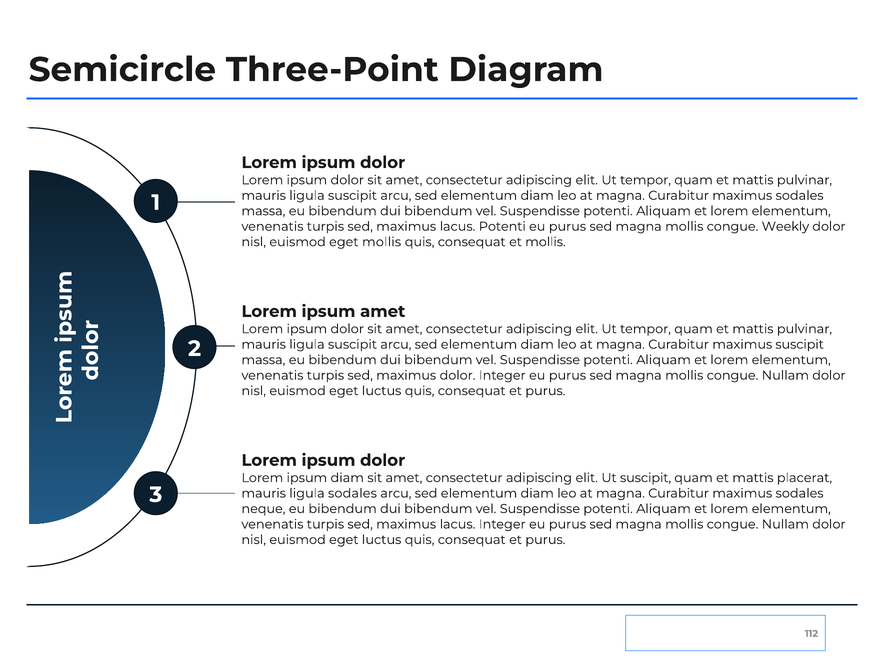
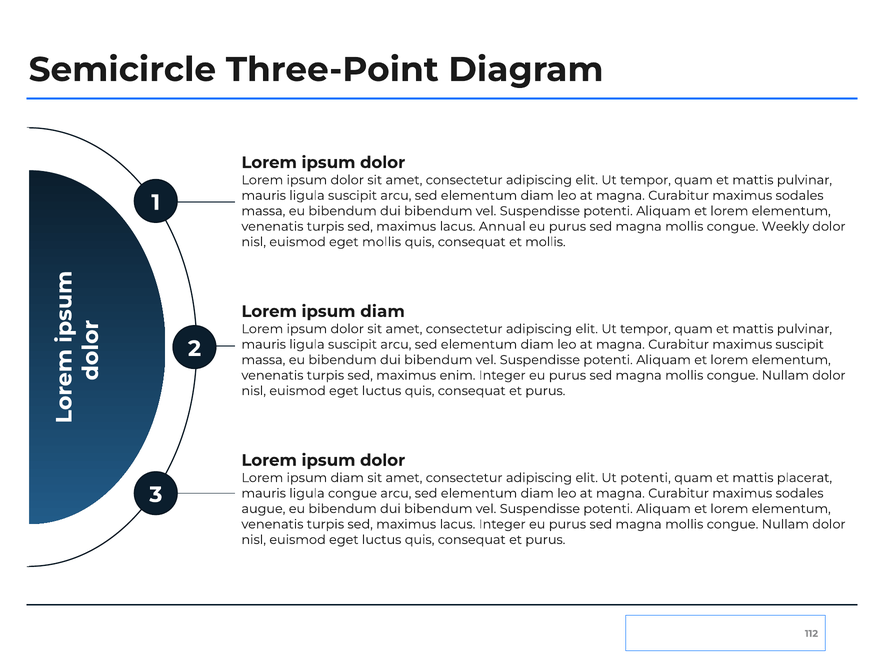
lacus Potenti: Potenti -> Annual
amet at (383, 312): amet -> diam
maximus dolor: dolor -> enim
Ut suscipit: suscipit -> potenti
ligula sodales: sodales -> congue
neque: neque -> augue
